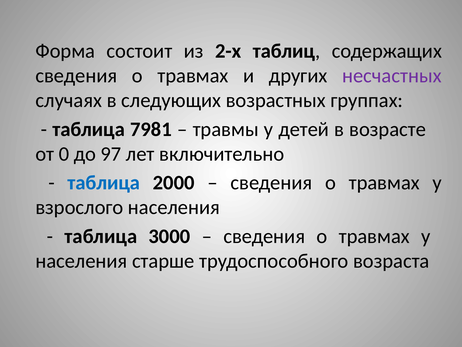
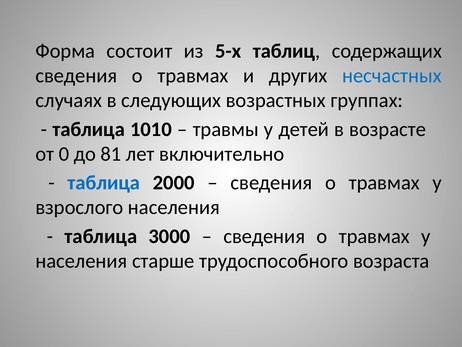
2-х: 2-х -> 5-х
несчастных colour: purple -> blue
7981: 7981 -> 1010
97: 97 -> 81
